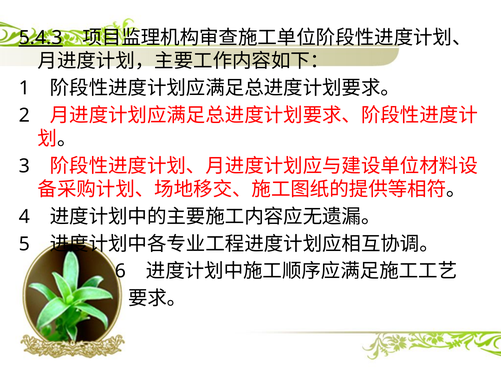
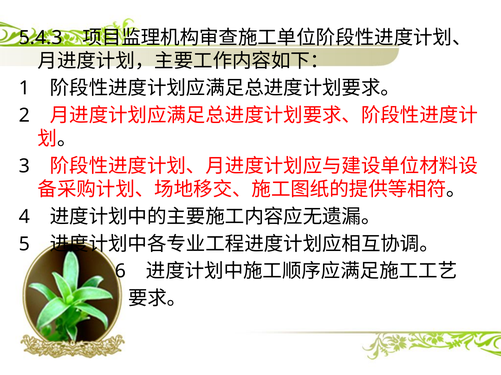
5.4.3 underline: present -> none
